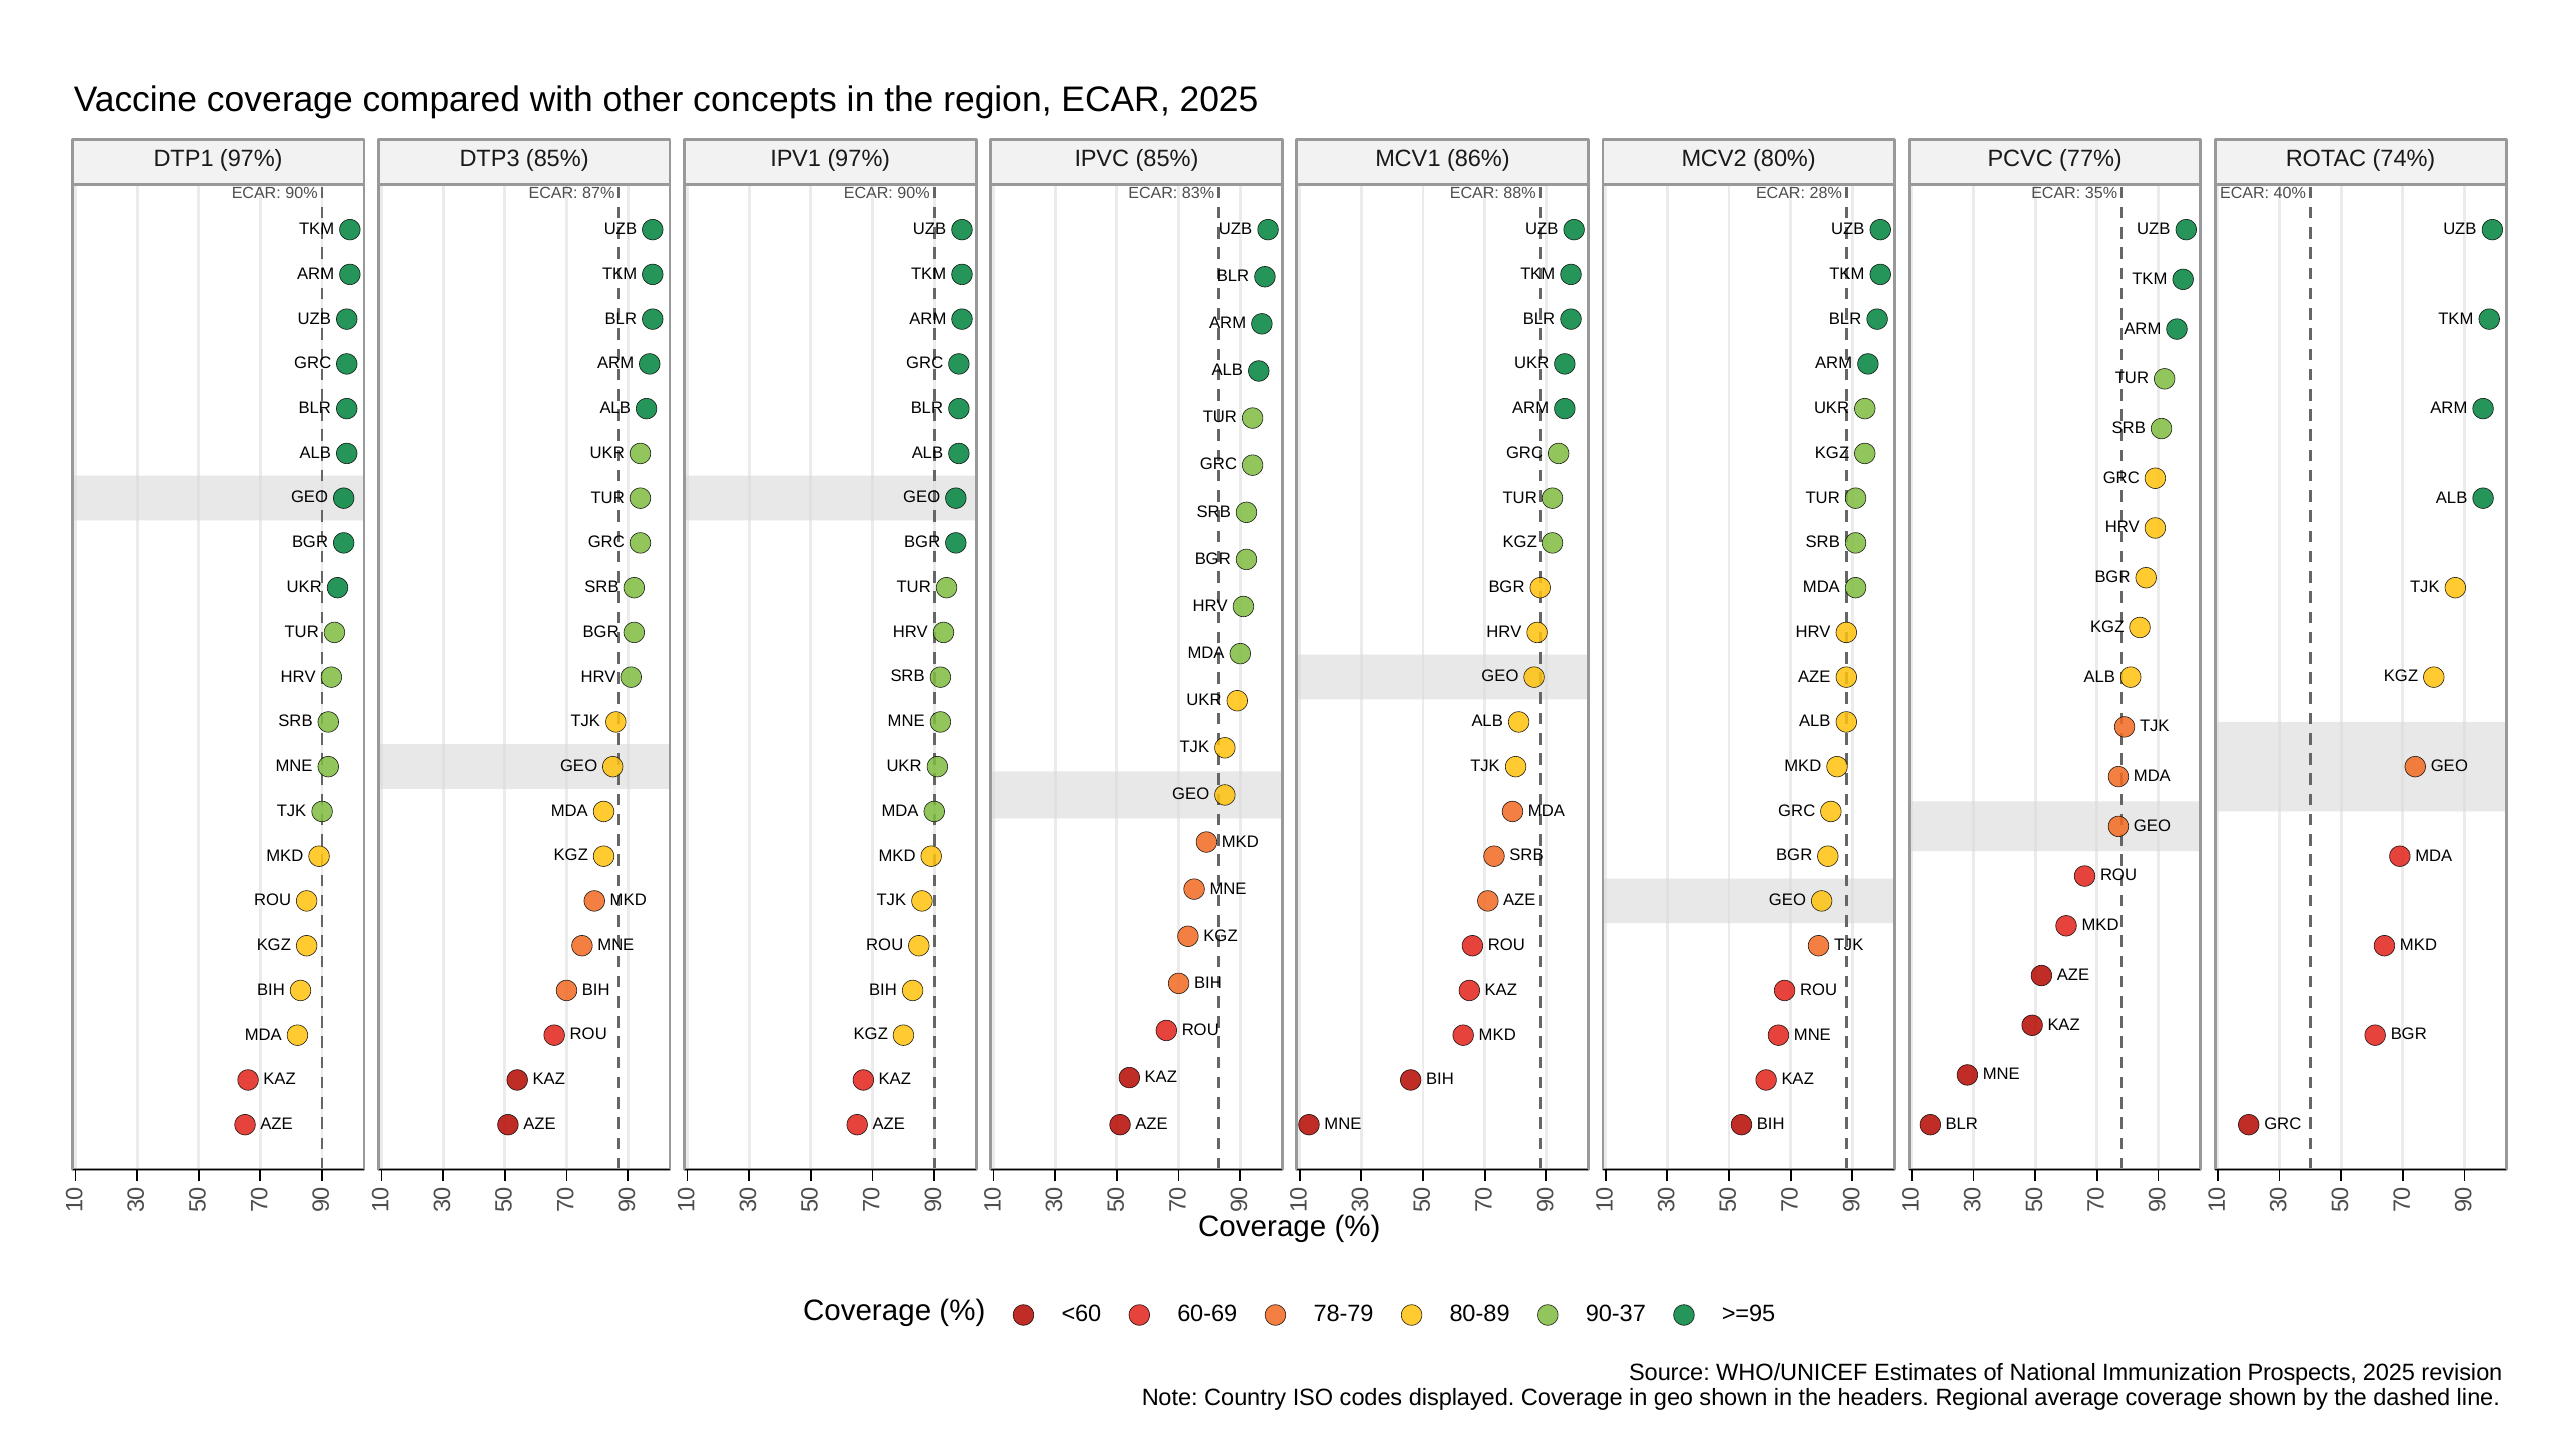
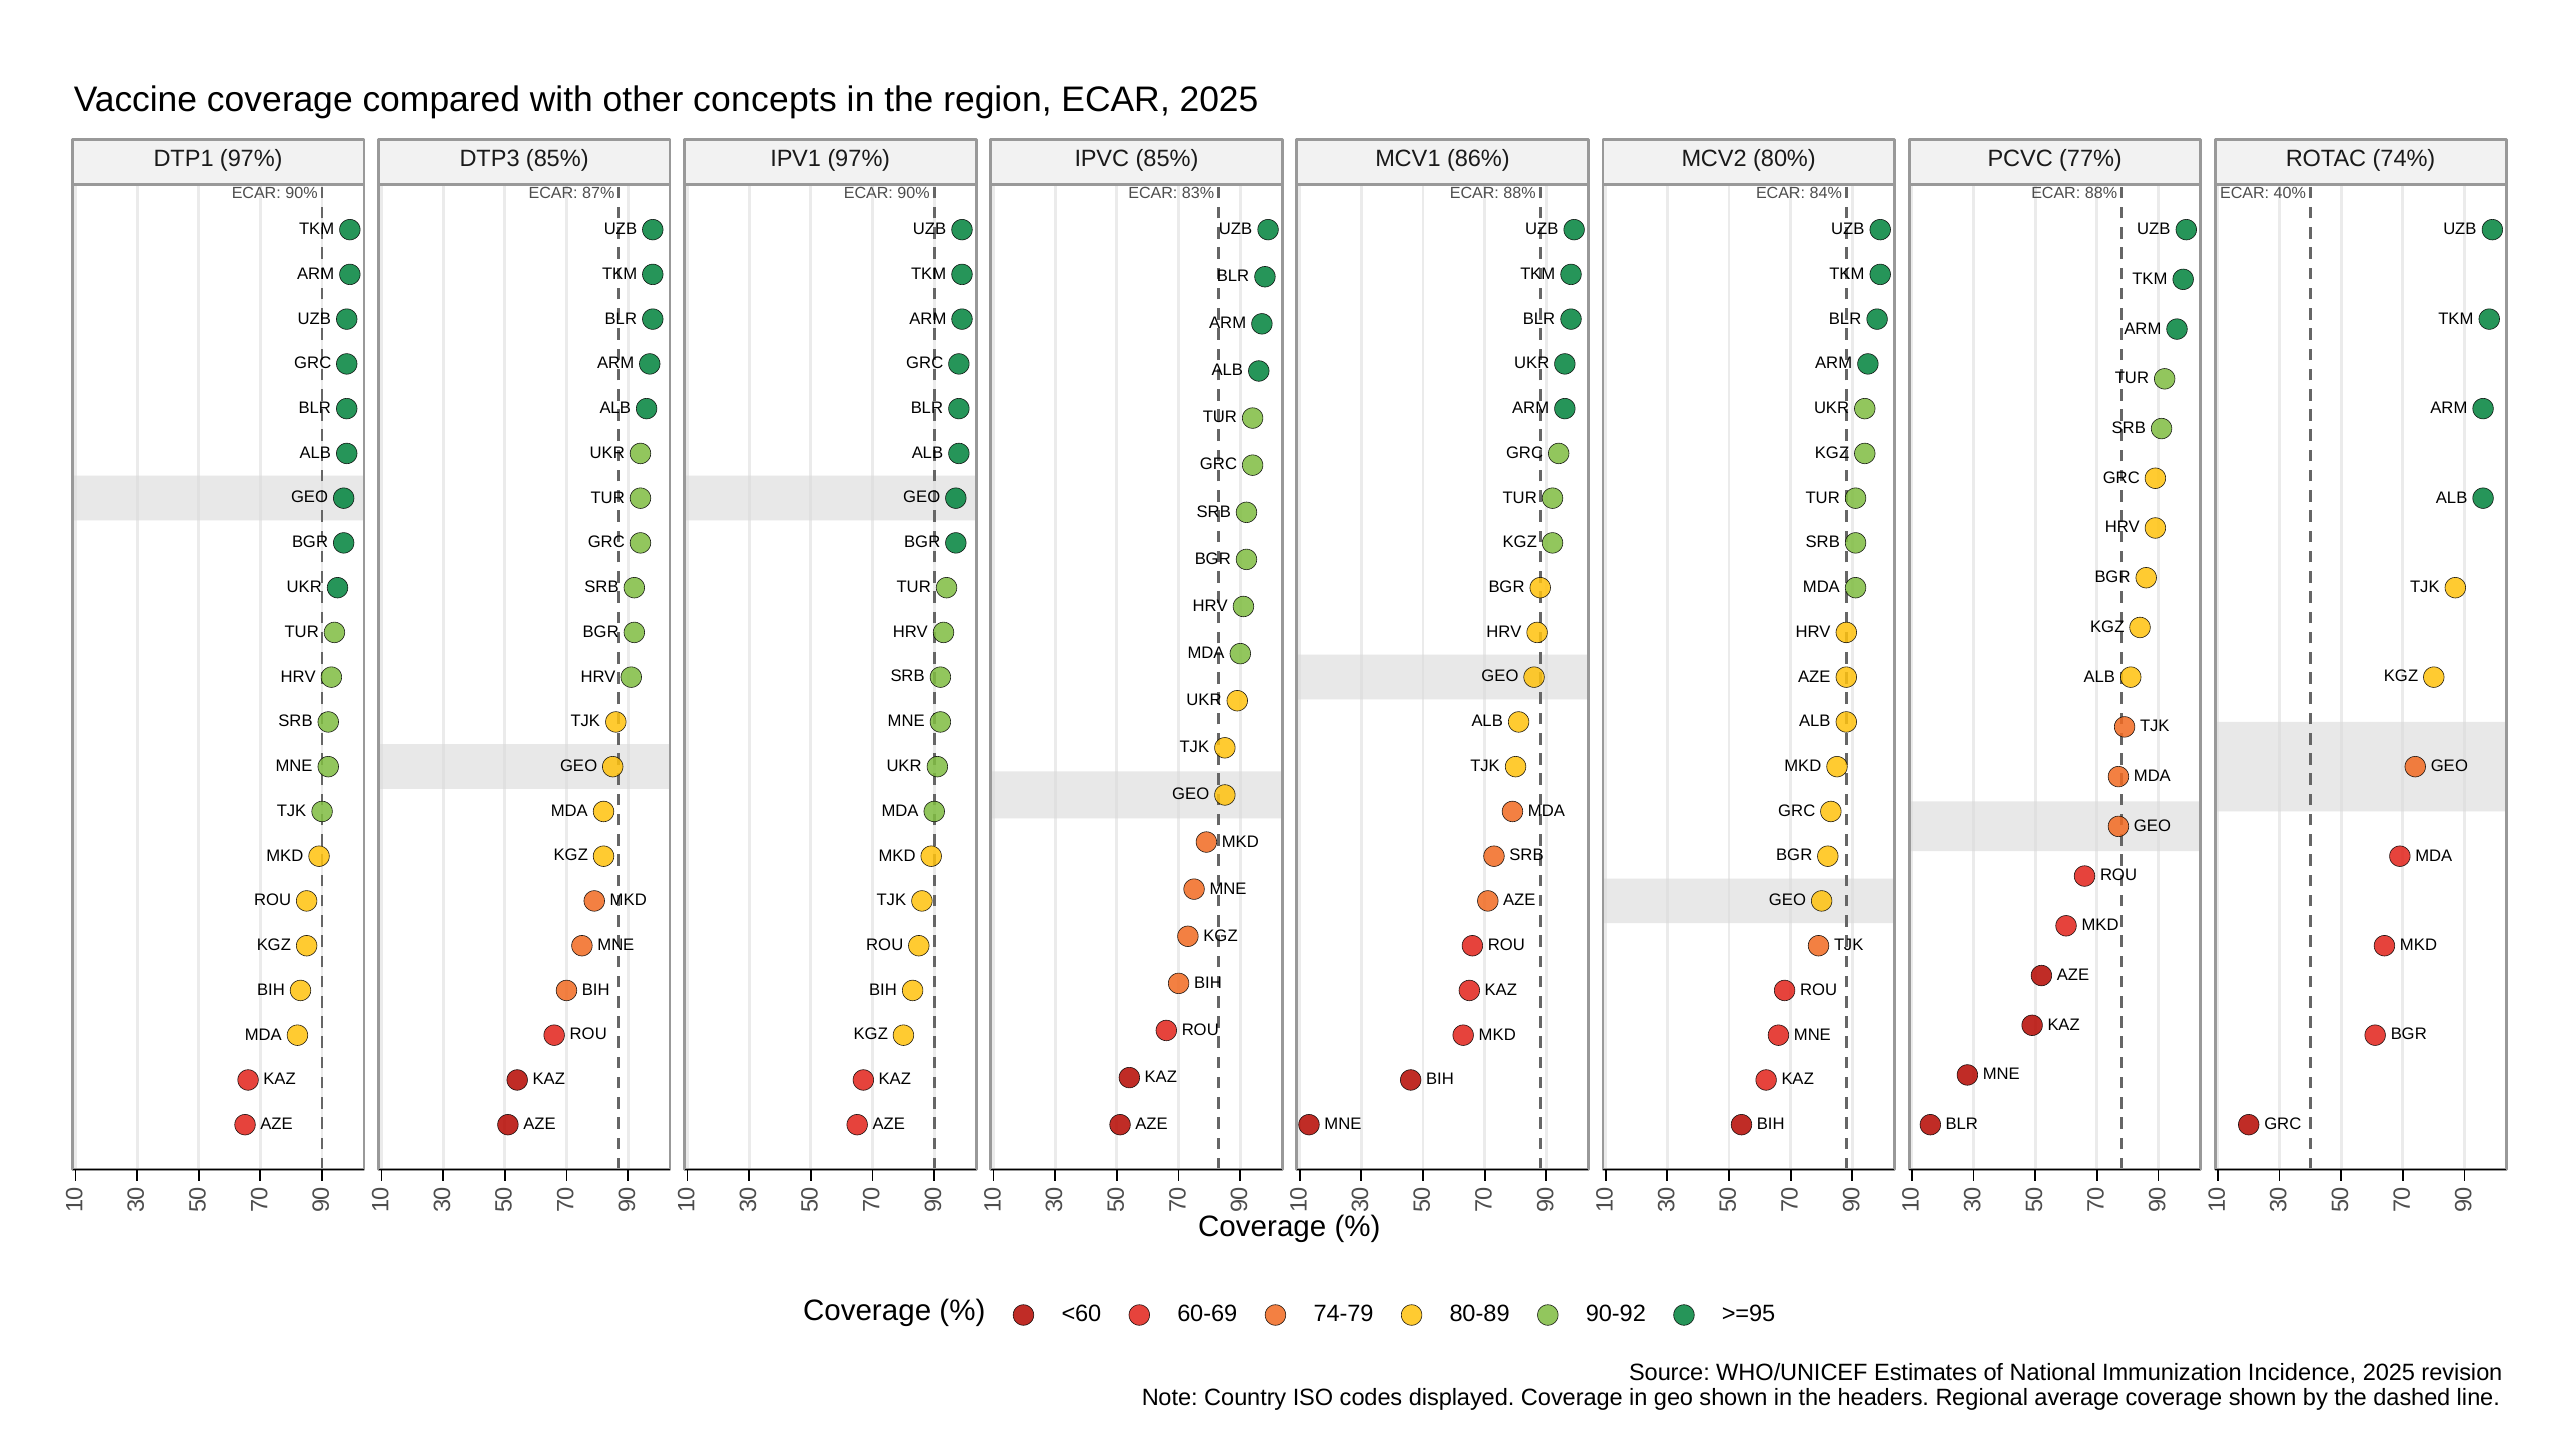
28%: 28% -> 84%
35% at (2101, 193): 35% -> 88%
78-79: 78-79 -> 74-79
90-37: 90-37 -> 90-92
Prospects: Prospects -> Incidence
